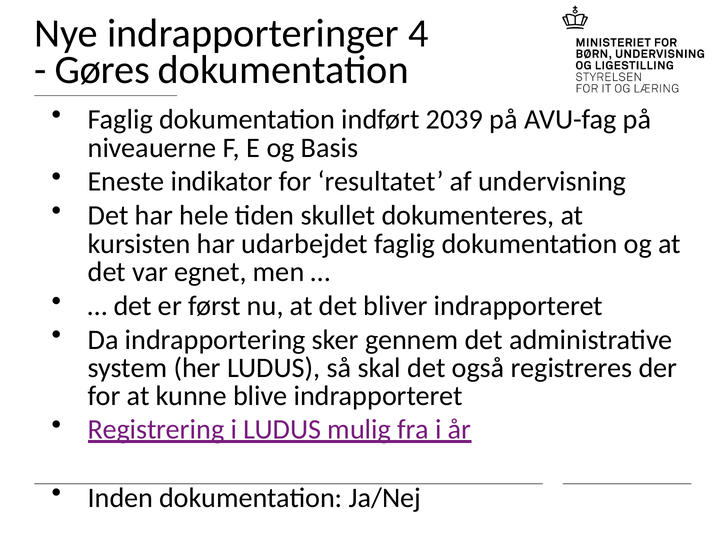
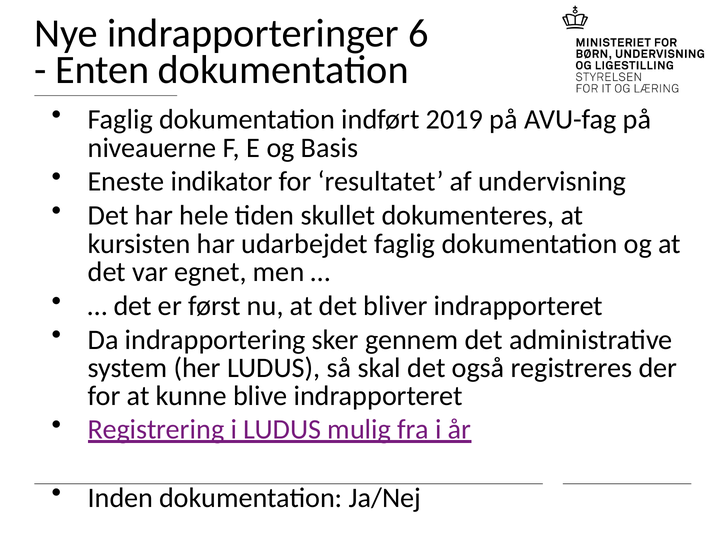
4: 4 -> 6
Gøres: Gøres -> Enten
2039: 2039 -> 2019
